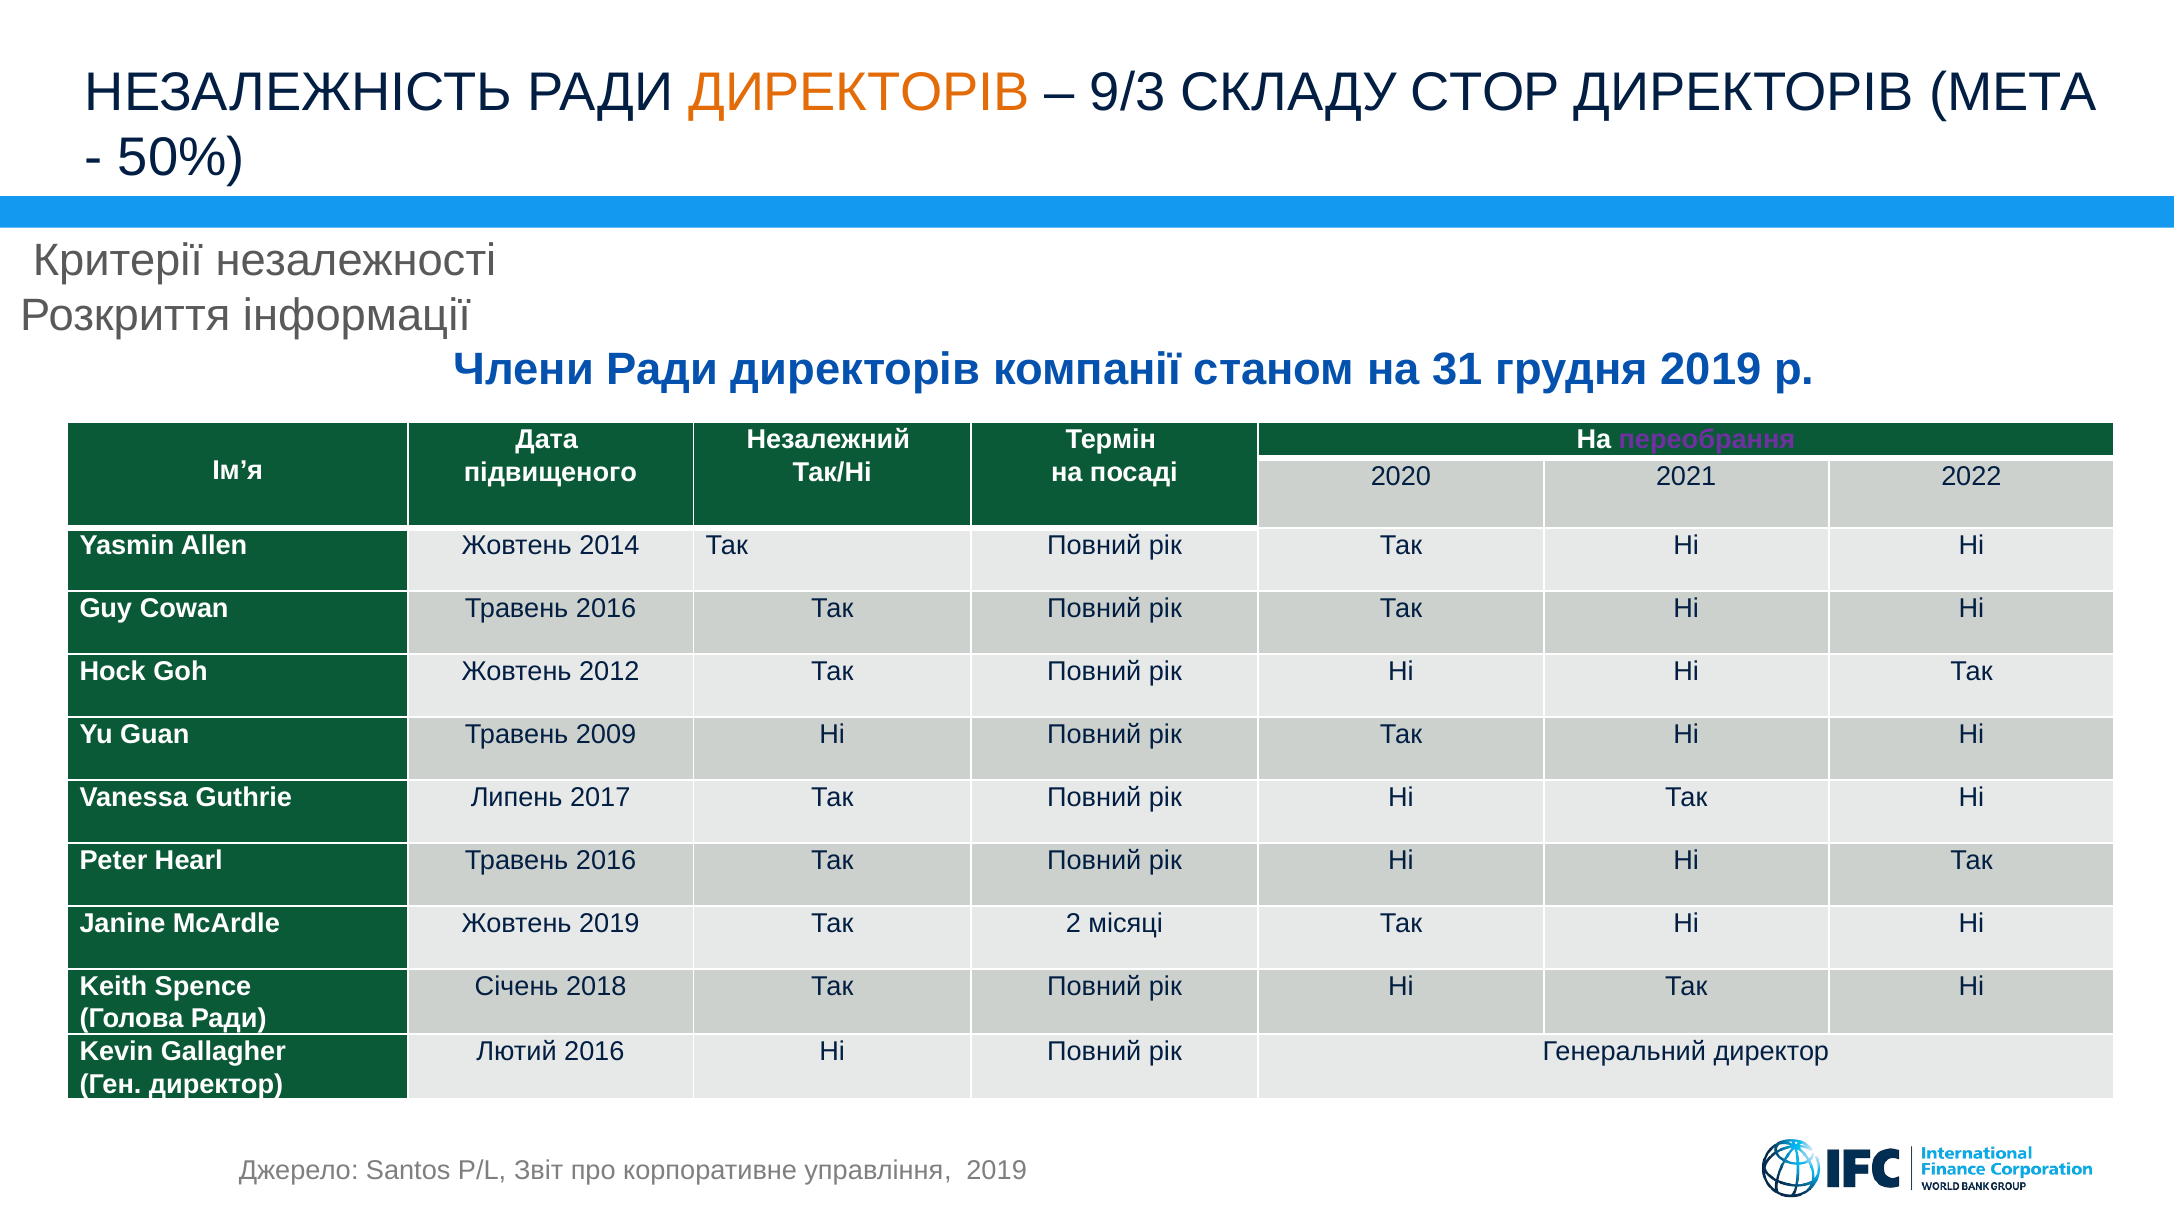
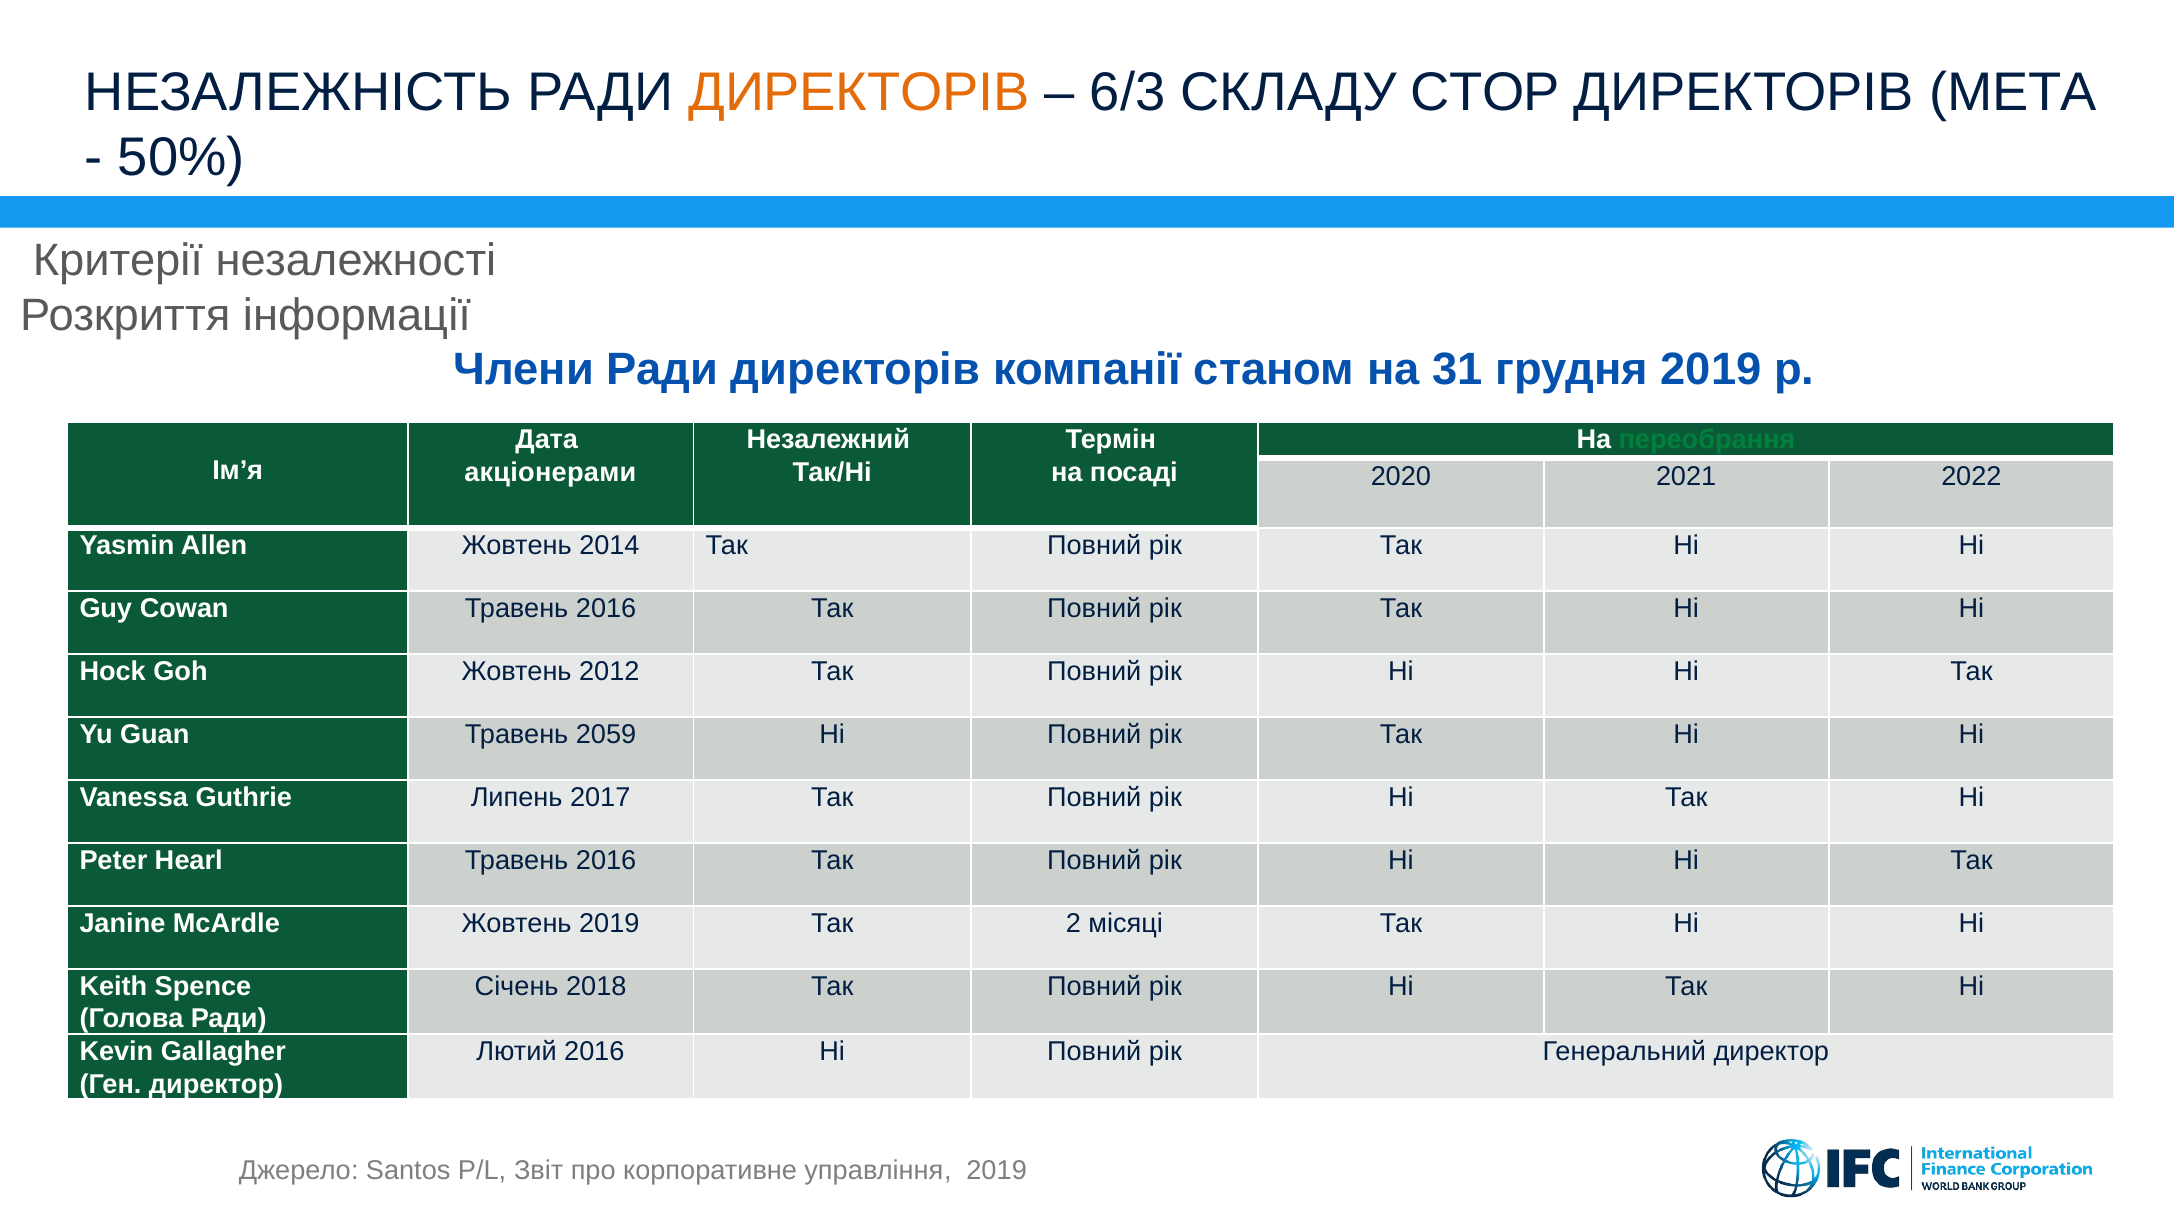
9/3: 9/3 -> 6/3
переобрання colour: purple -> green
підвищеного: підвищеного -> акціонерами
2009: 2009 -> 2059
